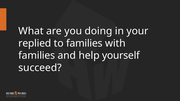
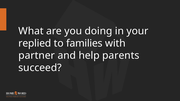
families at (37, 56): families -> partner
yourself: yourself -> parents
